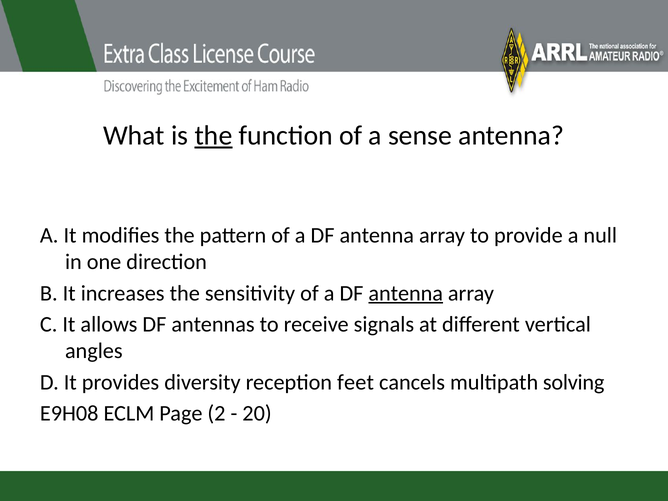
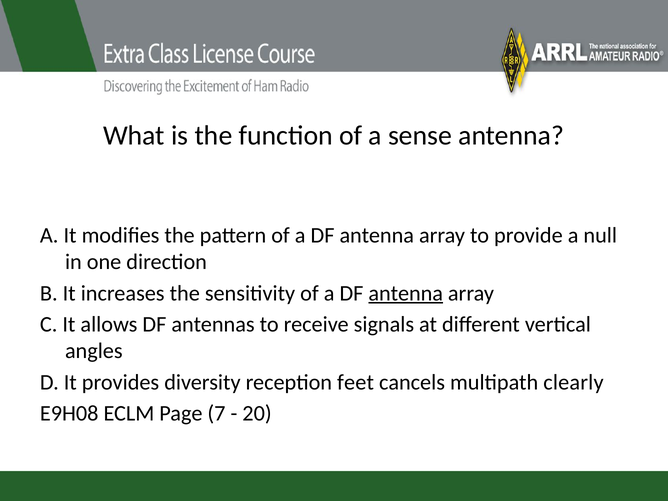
the at (213, 135) underline: present -> none
solving: solving -> clearly
2: 2 -> 7
